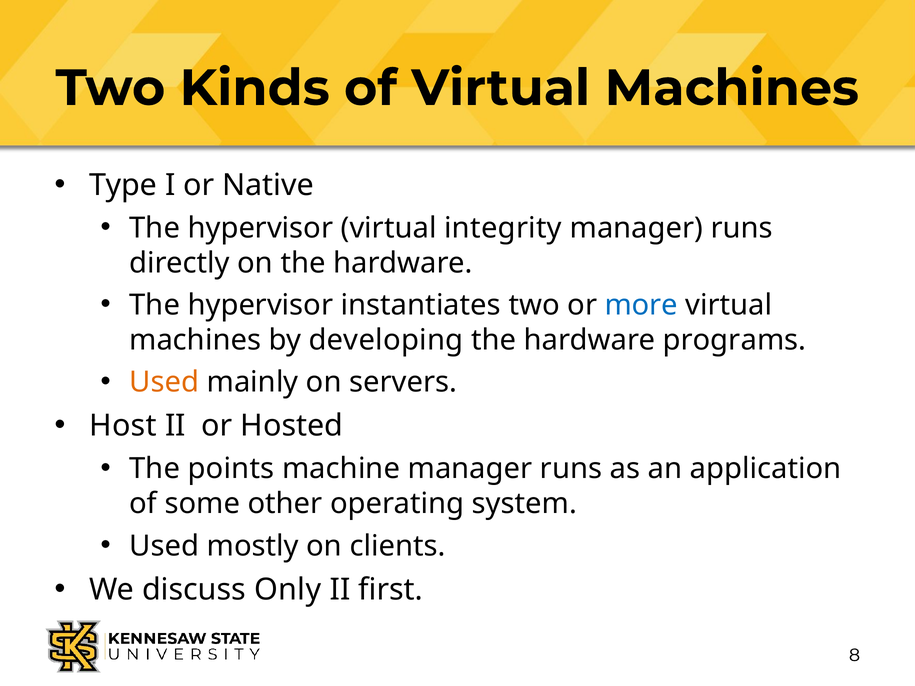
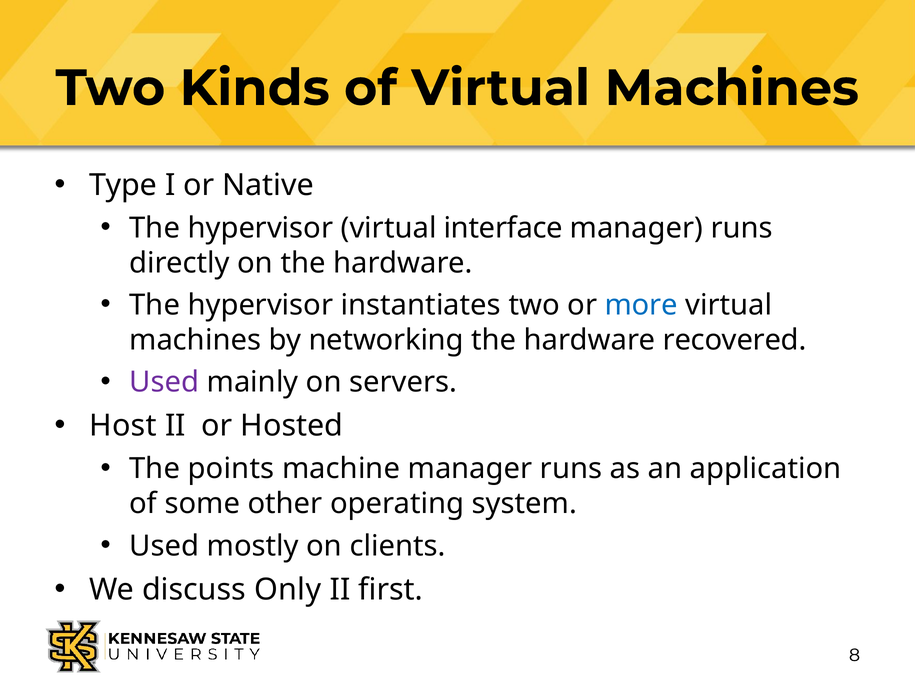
integrity: integrity -> interface
developing: developing -> networking
programs: programs -> recovered
Used at (164, 382) colour: orange -> purple
